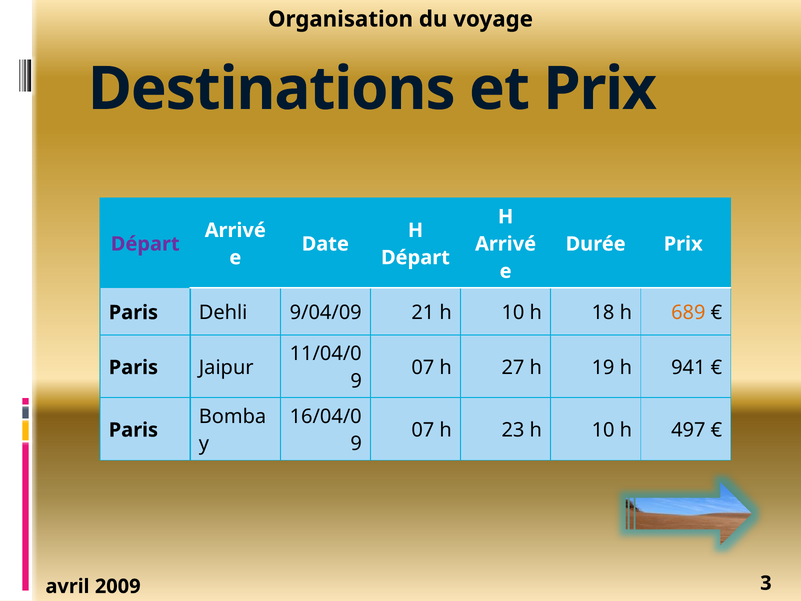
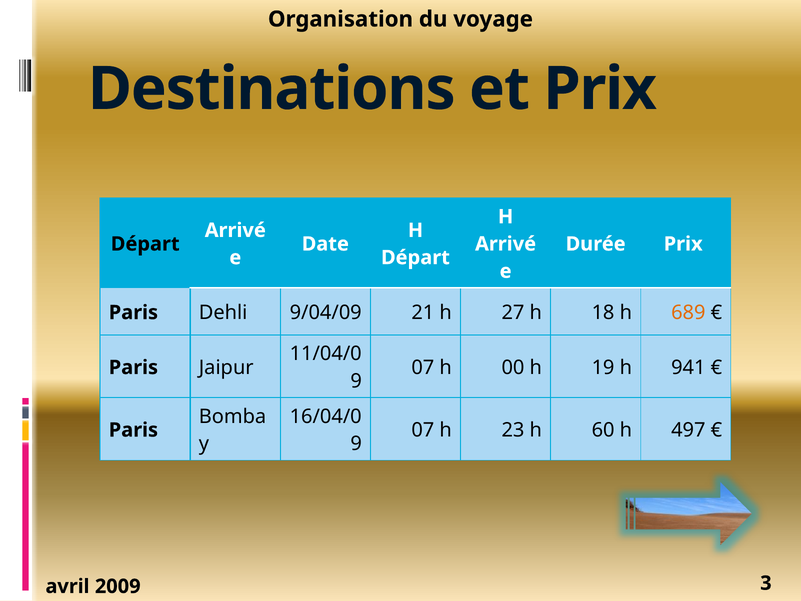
Départ at (145, 244) colour: purple -> black
21 h 10: 10 -> 27
27: 27 -> 00
23 h 10: 10 -> 60
